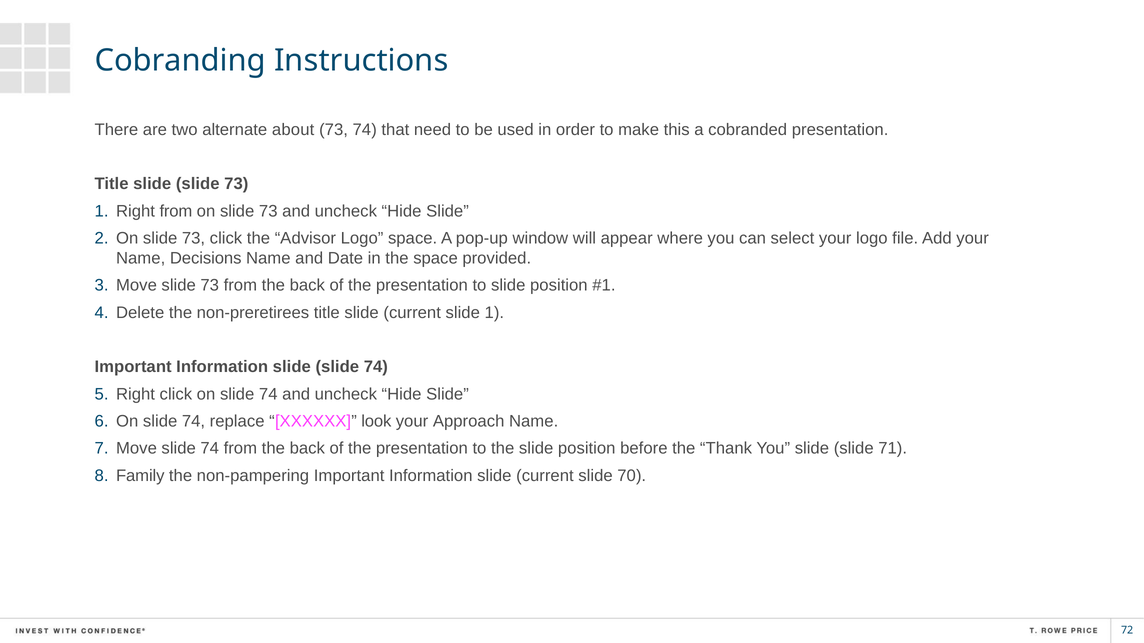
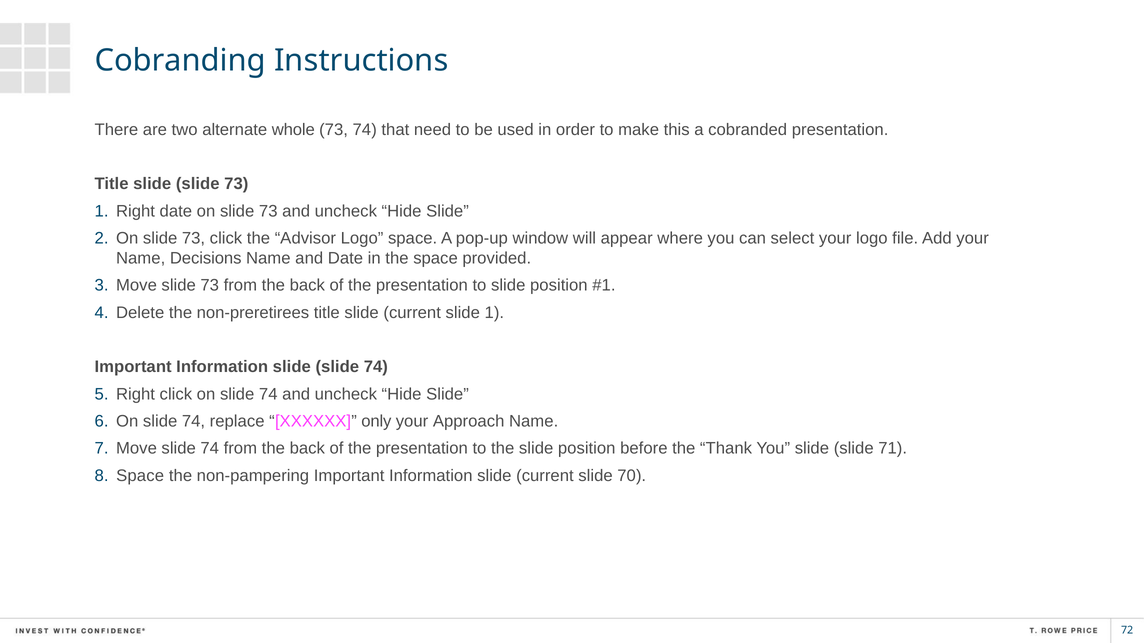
about: about -> whole
Right from: from -> date
look: look -> only
Family at (140, 476): Family -> Space
